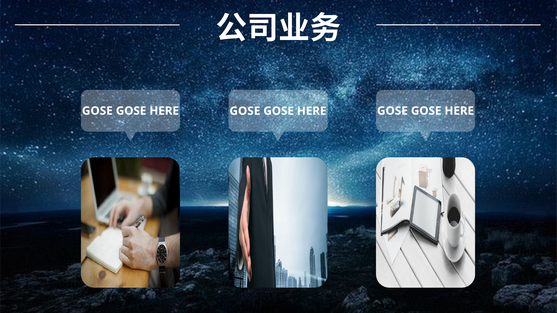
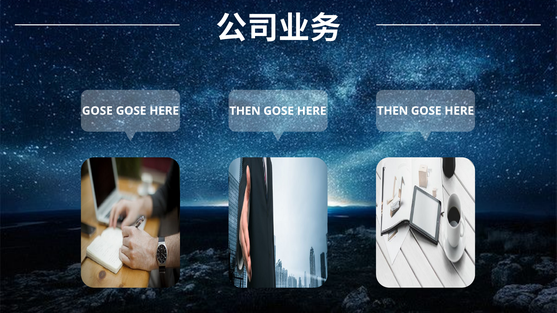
GOSE at (392, 111): GOSE -> THEN
GOSE at (245, 111): GOSE -> THEN
